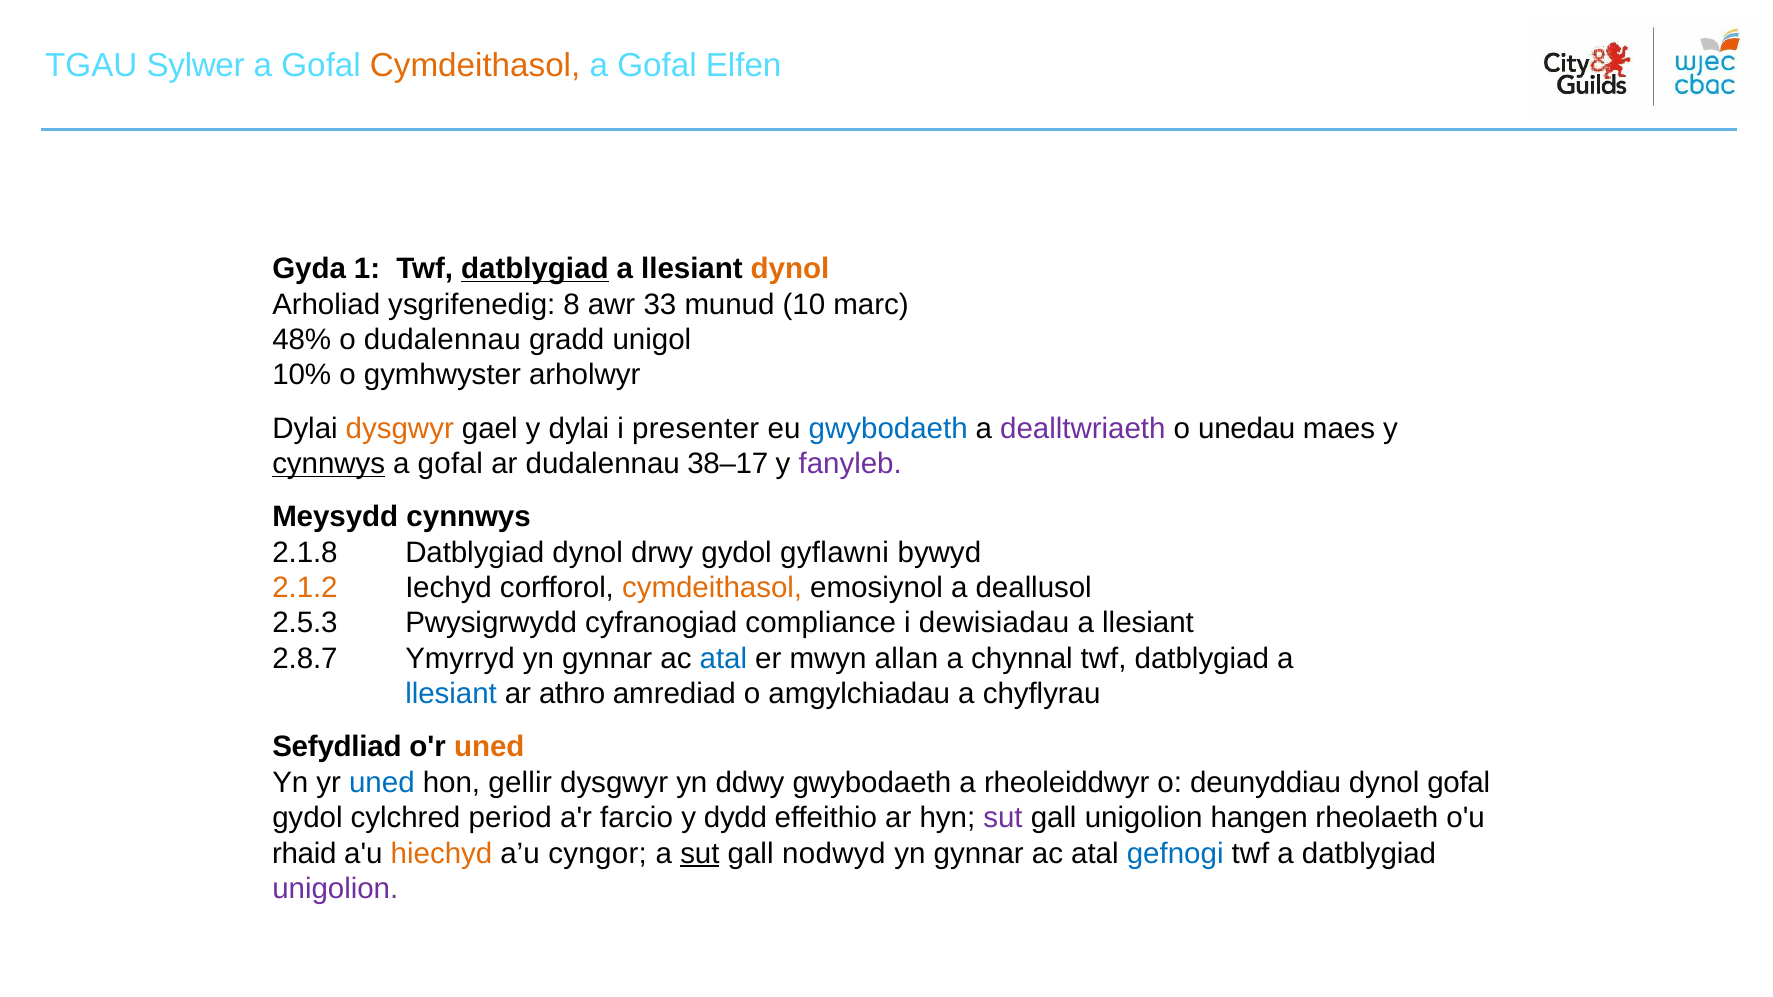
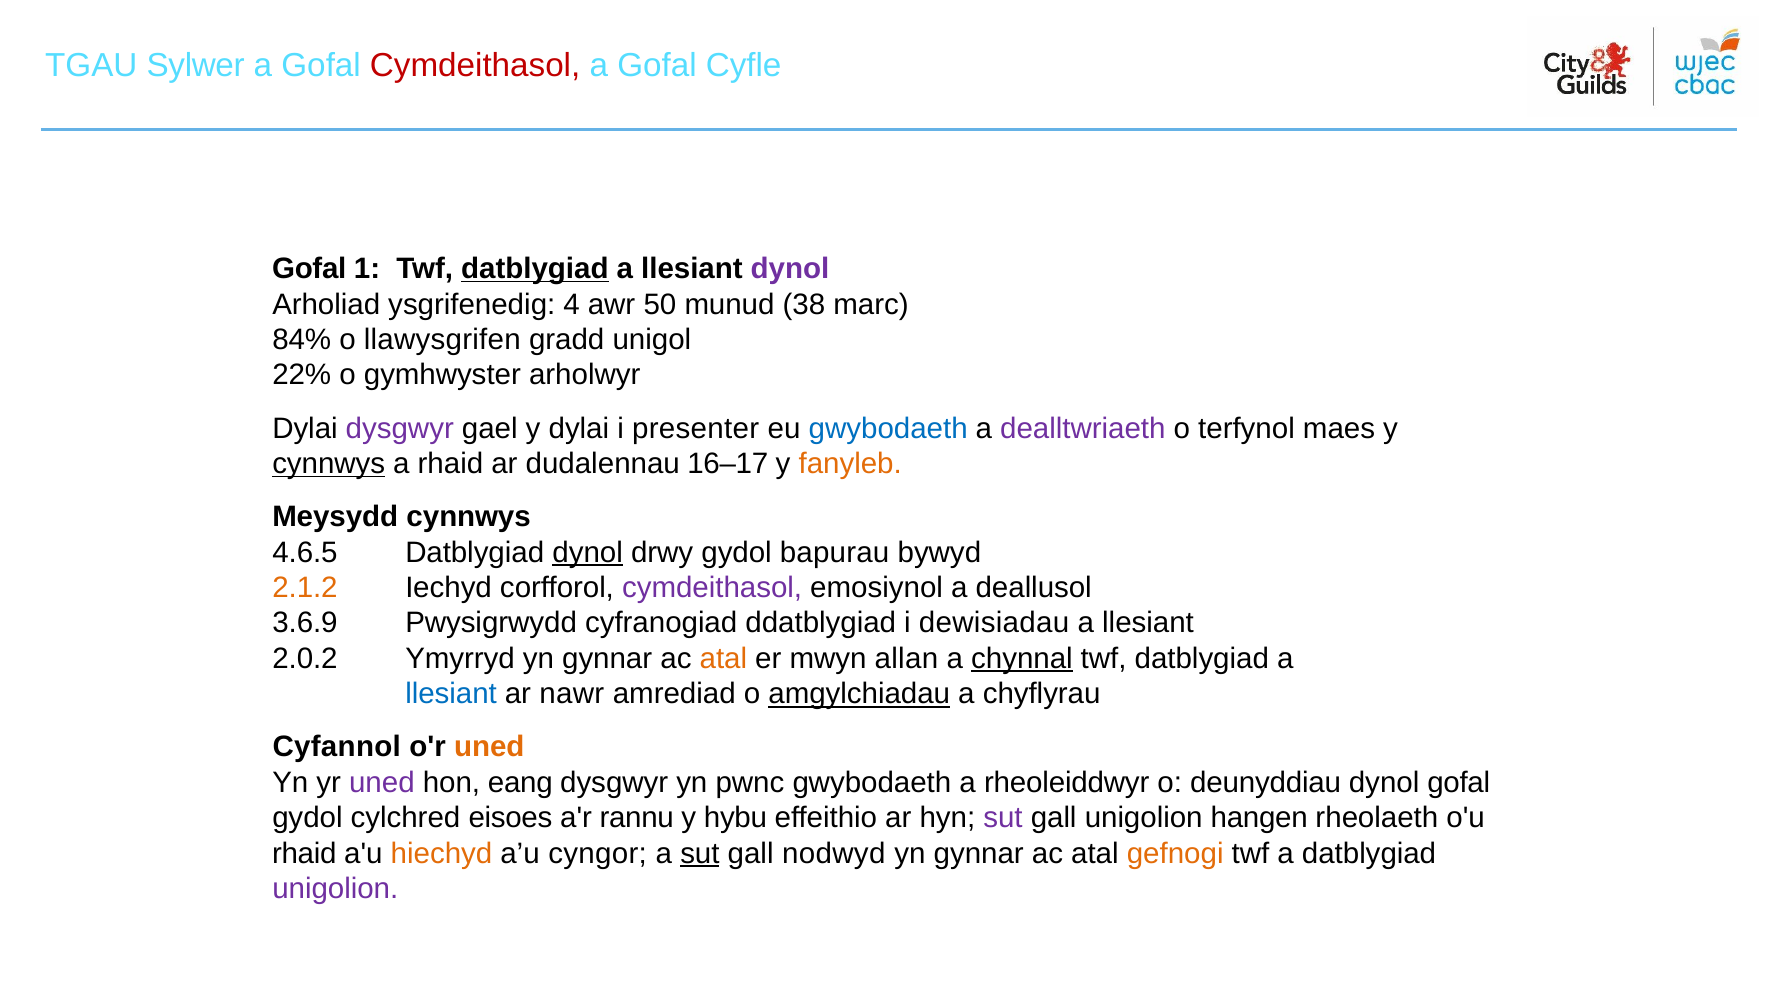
Cymdeithasol at (475, 65) colour: orange -> red
Elfen: Elfen -> Cyfle
Gyda at (309, 269): Gyda -> Gofal
dynol at (790, 269) colour: orange -> purple
8: 8 -> 4
33: 33 -> 50
10: 10 -> 38
48%: 48% -> 84%
o dudalennau: dudalennau -> llawysgrifen
10%: 10% -> 22%
dysgwyr at (400, 428) colour: orange -> purple
unedau: unedau -> terfynol
gofal at (450, 464): gofal -> rhaid
38–17: 38–17 -> 16–17
fanyleb colour: purple -> orange
2.1.8: 2.1.8 -> 4.6.5
dynol at (588, 552) underline: none -> present
gyflawni: gyflawni -> bapurau
cymdeithasol at (712, 588) colour: orange -> purple
2.5.3: 2.5.3 -> 3.6.9
compliance: compliance -> ddatblygiad
2.8.7: 2.8.7 -> 2.0.2
atal at (723, 659) colour: blue -> orange
chynnal underline: none -> present
athro: athro -> nawr
amgylchiadau underline: none -> present
Sefydliad: Sefydliad -> Cyfannol
uned at (382, 783) colour: blue -> purple
gellir: gellir -> eang
ddwy: ddwy -> pwnc
period: period -> eisoes
farcio: farcio -> rannu
y dydd: dydd -> hybu
gefnogi colour: blue -> orange
